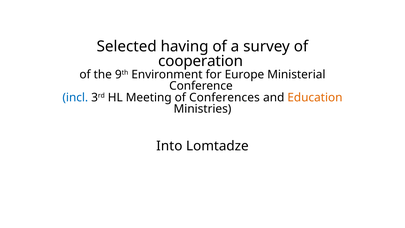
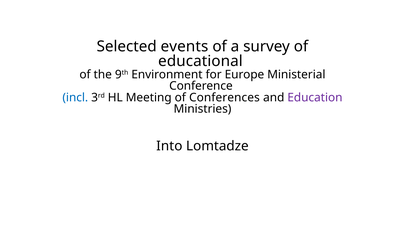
having: having -> events
cooperation: cooperation -> educational
Education colour: orange -> purple
